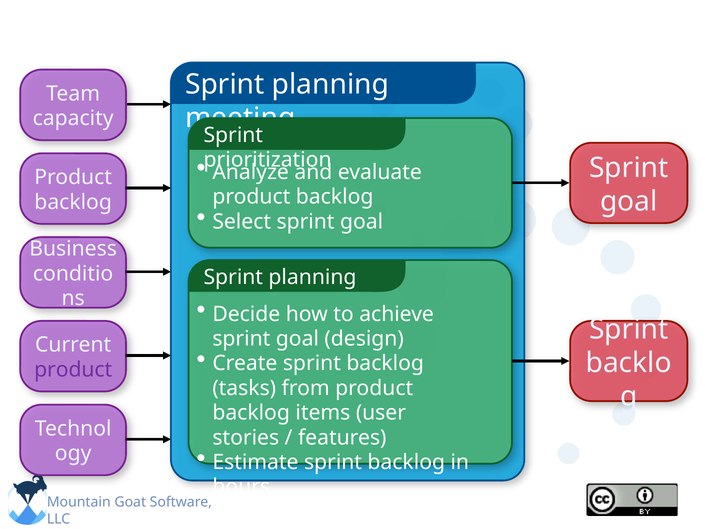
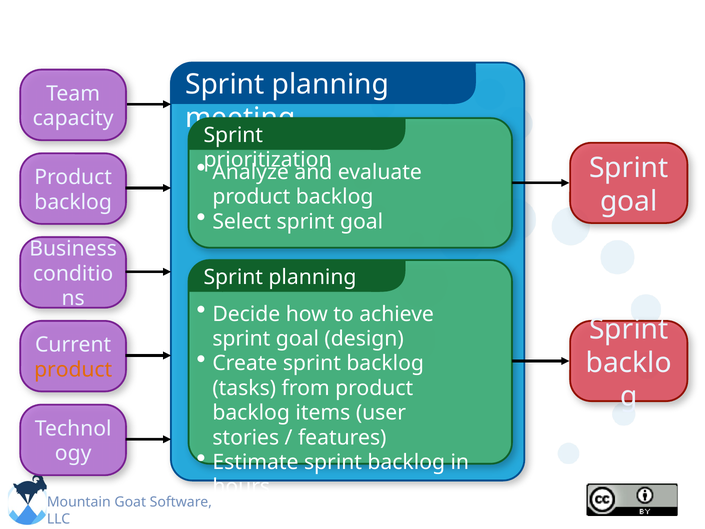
product at (73, 369) colour: purple -> orange
